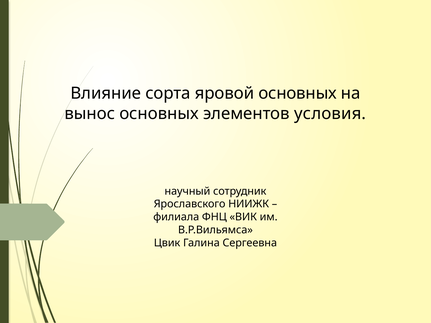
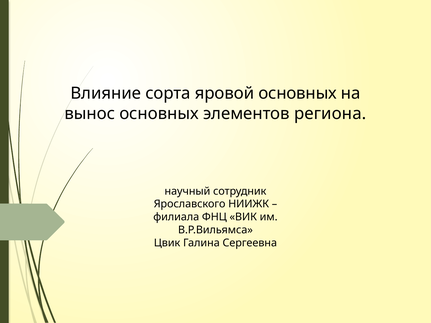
условия: условия -> региона
